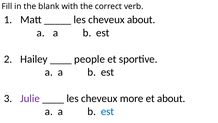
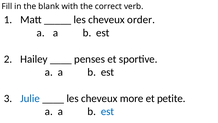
cheveux about: about -> order
people: people -> penses
Julie colour: purple -> blue
et about: about -> petite
